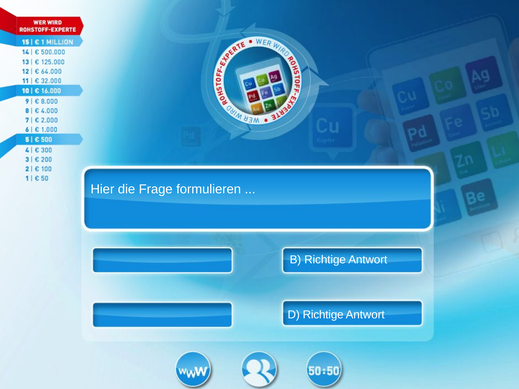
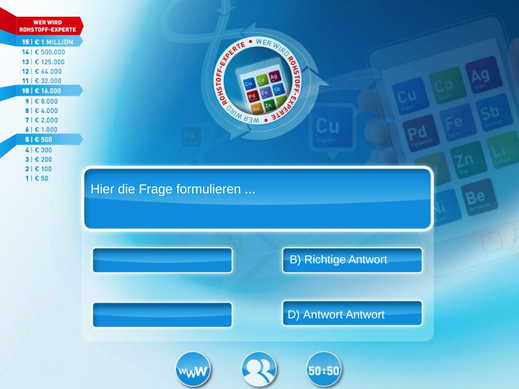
D Richtige: Richtige -> Antwort
